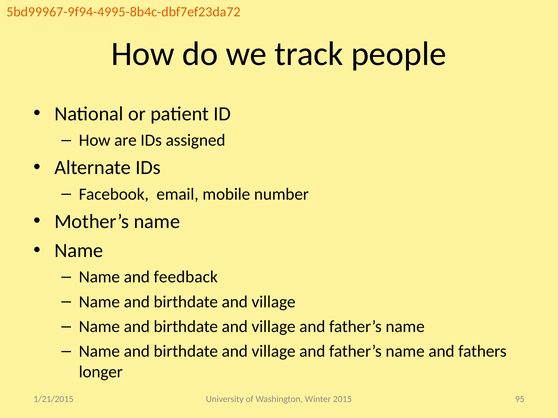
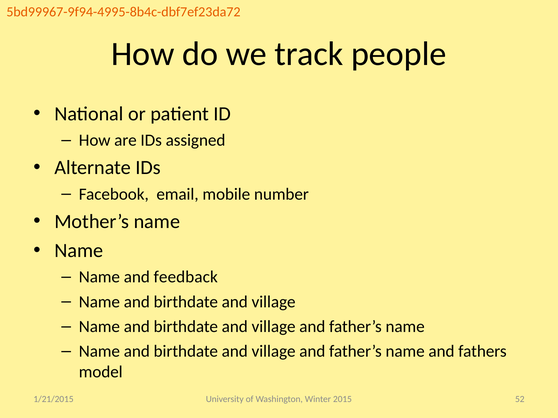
longer: longer -> model
95: 95 -> 52
